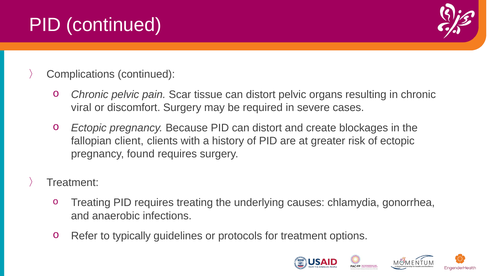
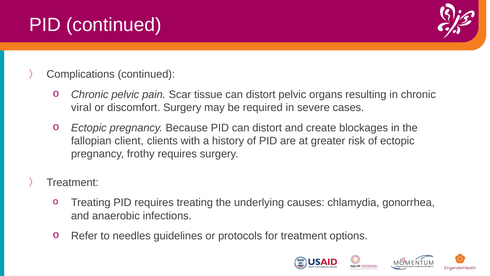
found: found -> frothy
typically: typically -> needles
